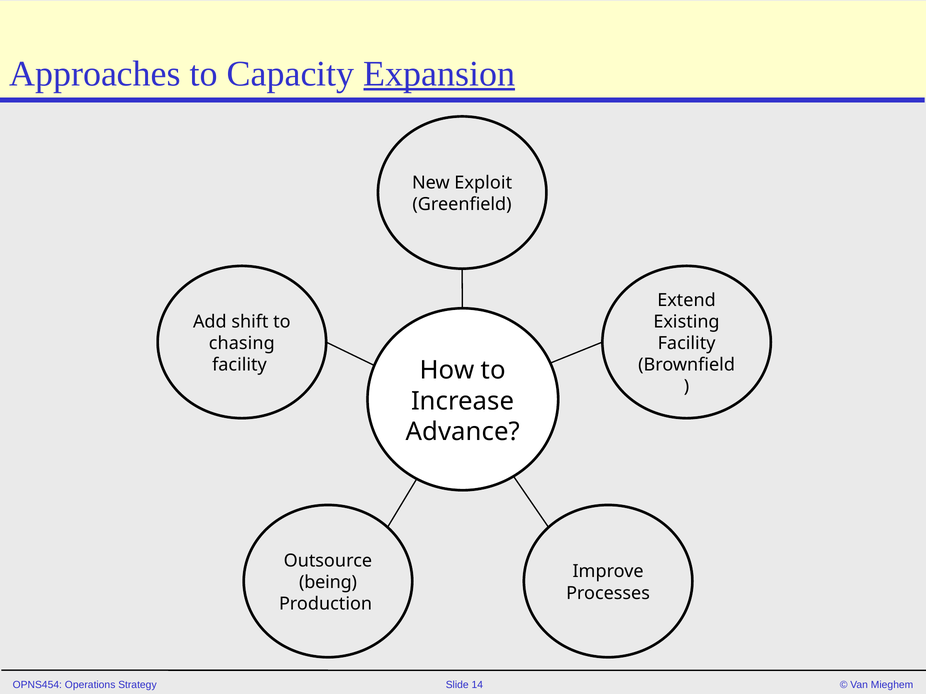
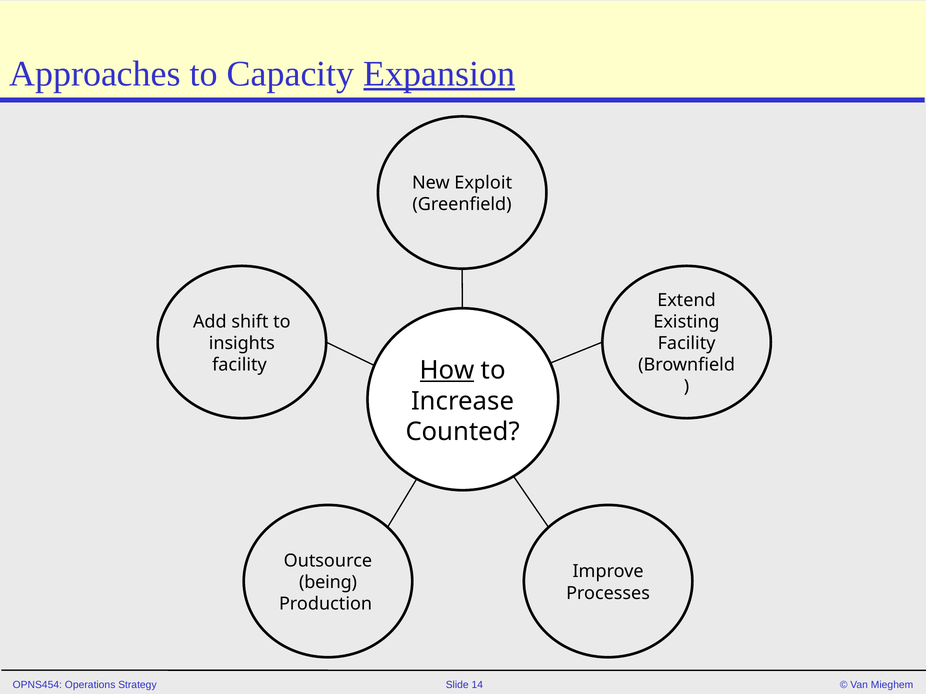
chasing: chasing -> insights
How underline: none -> present
Advance: Advance -> Counted
